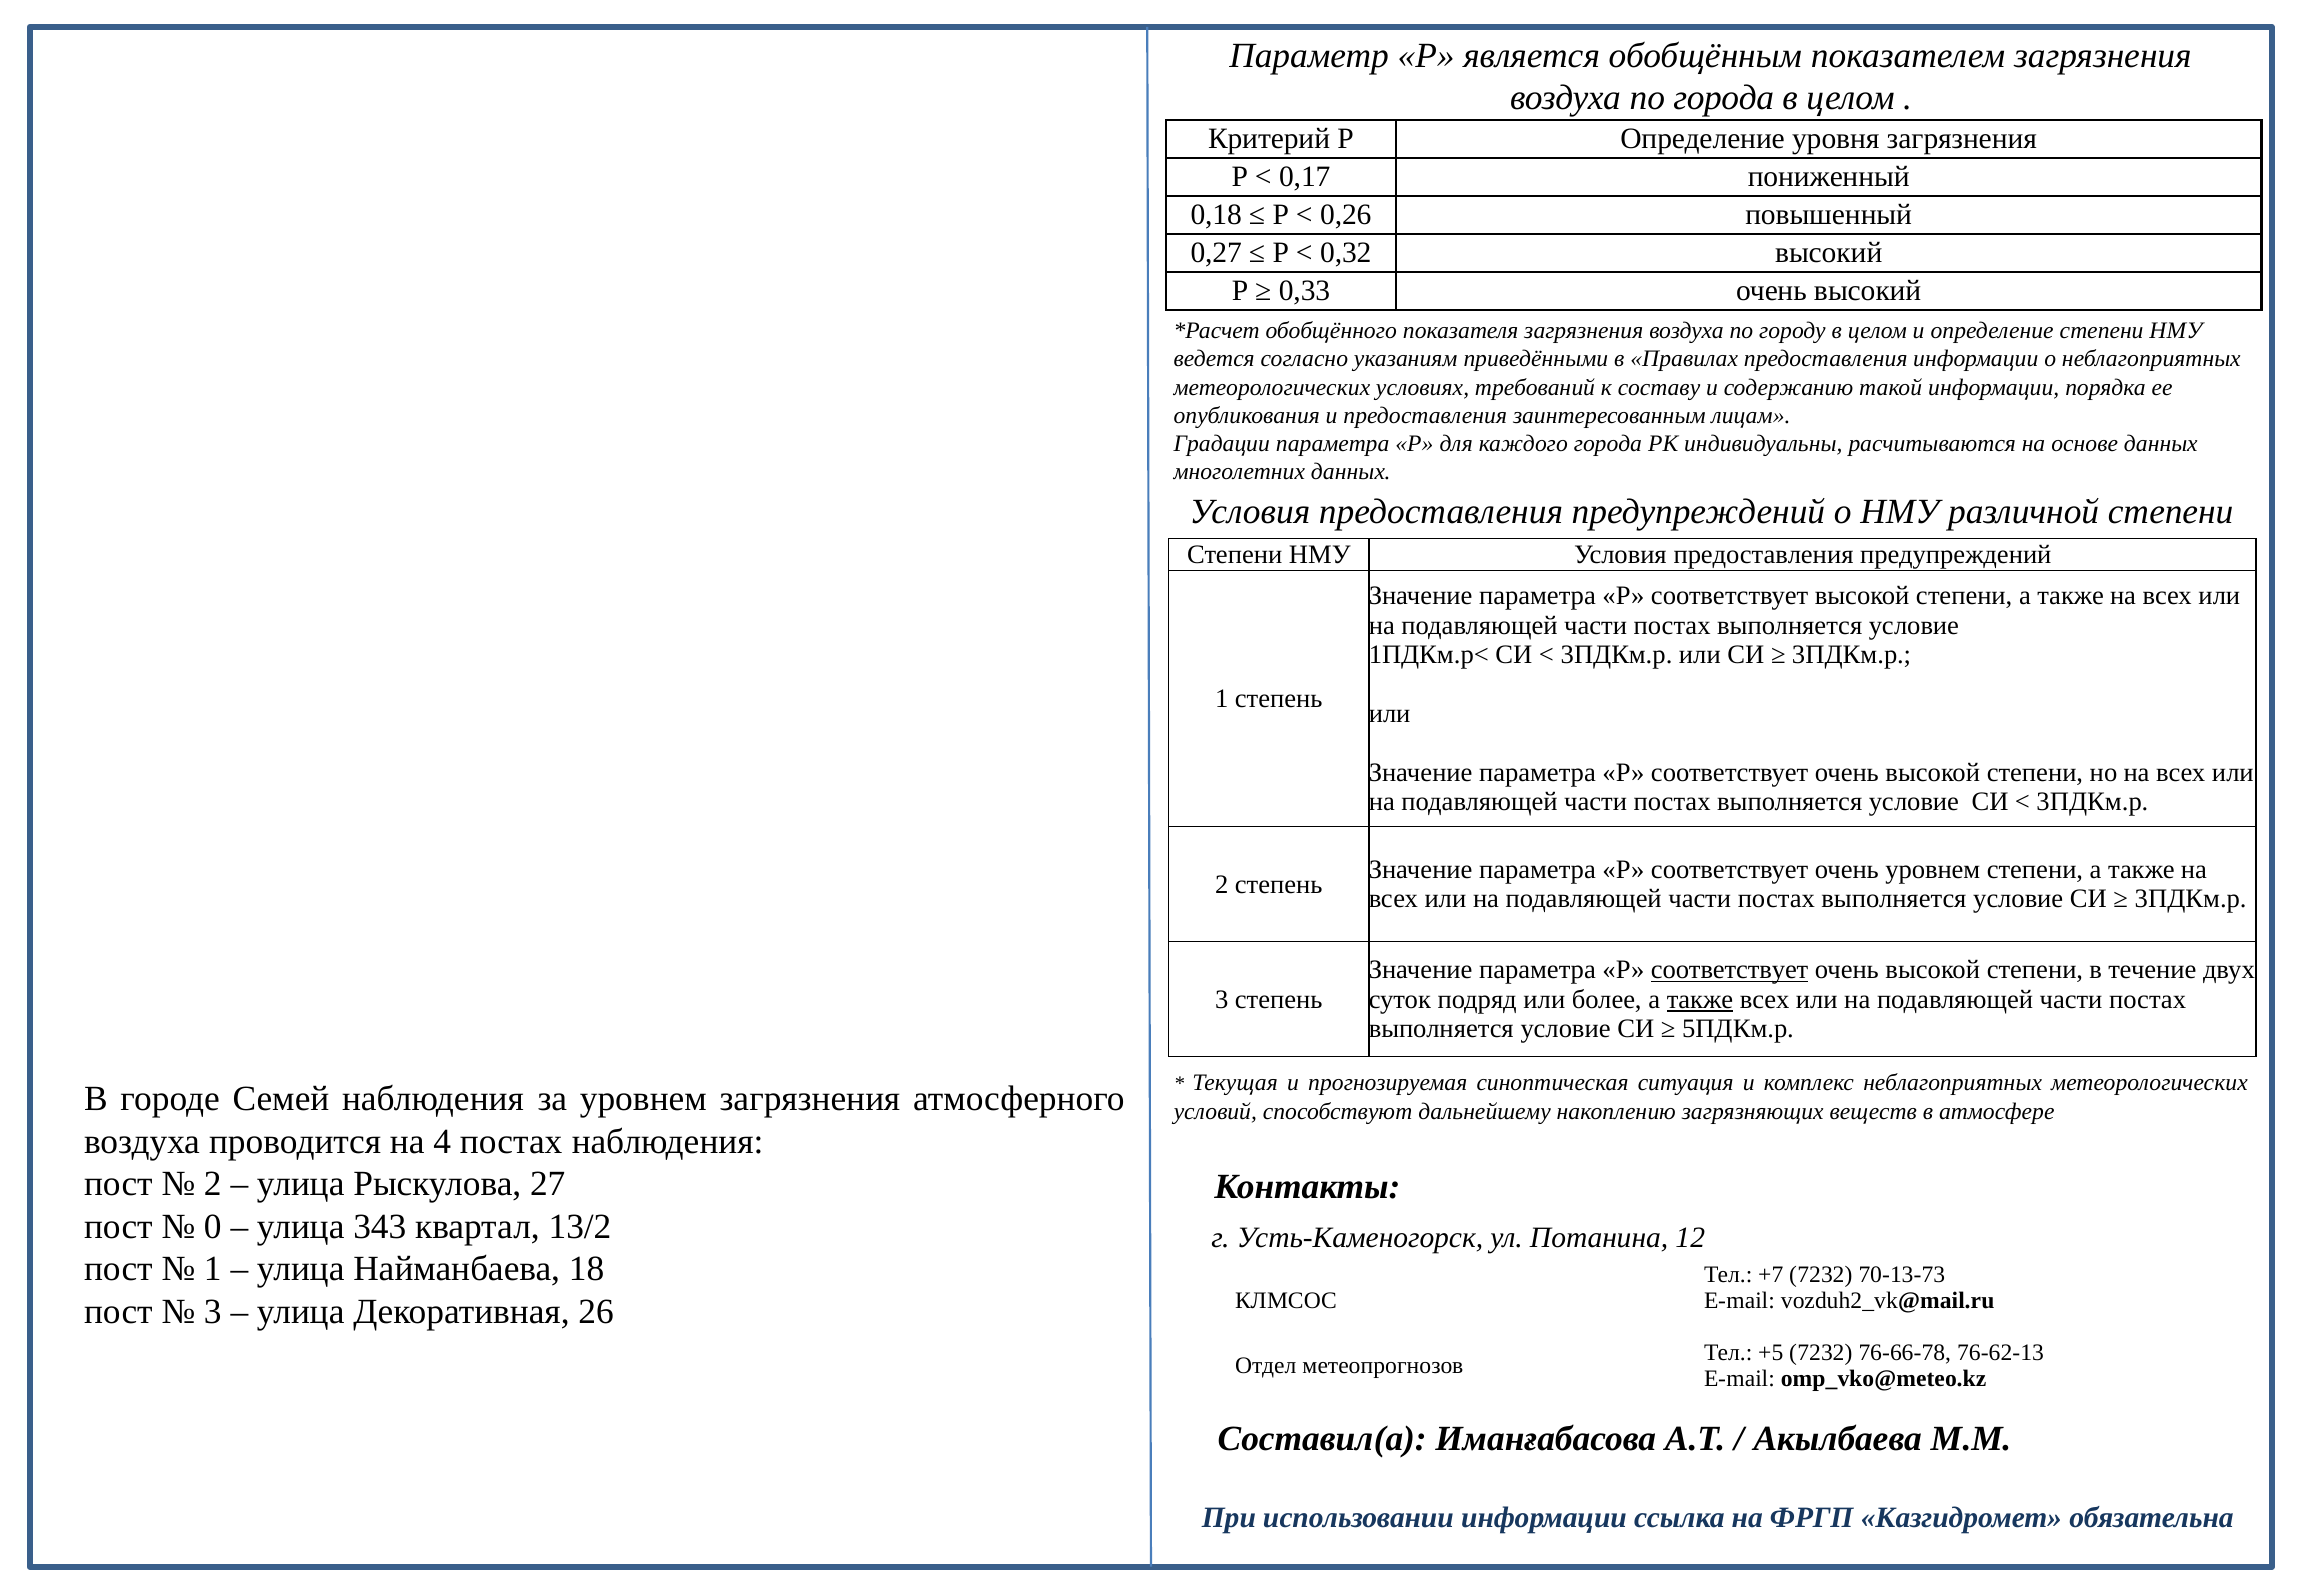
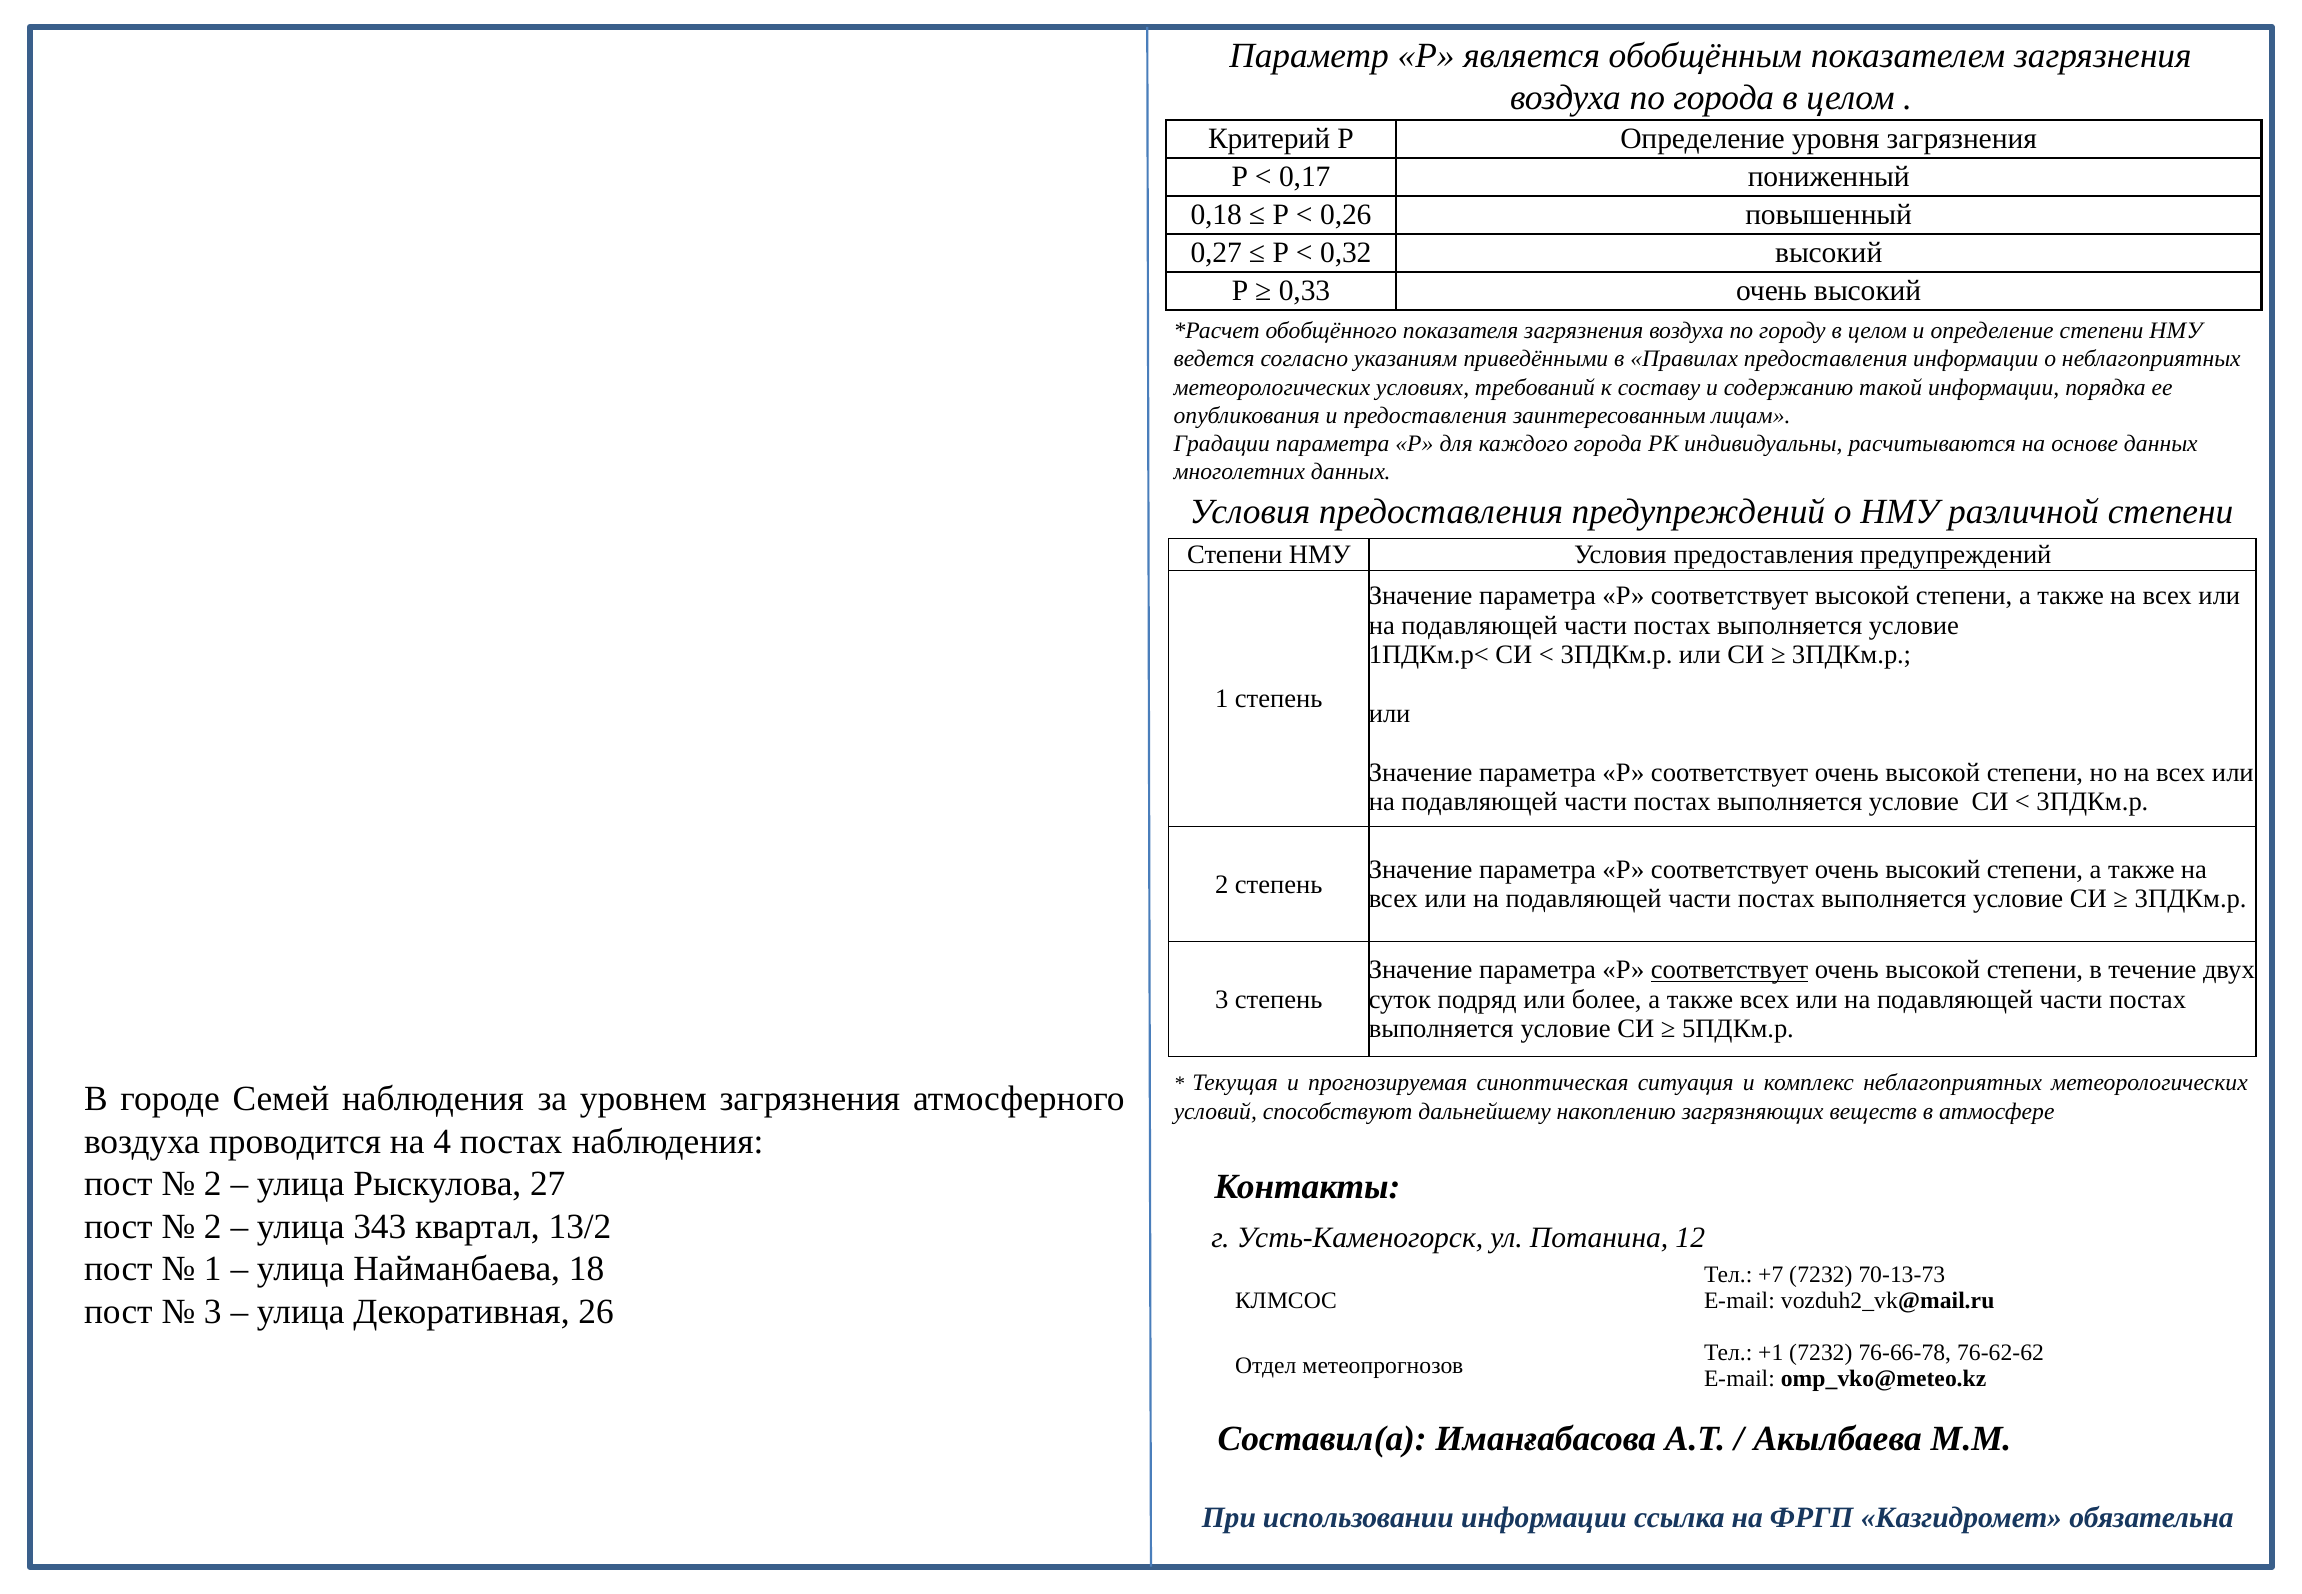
соответствует очень уровнем: уровнем -> высокий
также at (1700, 999) underline: present -> none
0 at (213, 1227): 0 -> 2
+5: +5 -> +1
76-62-13: 76-62-13 -> 76-62-62
